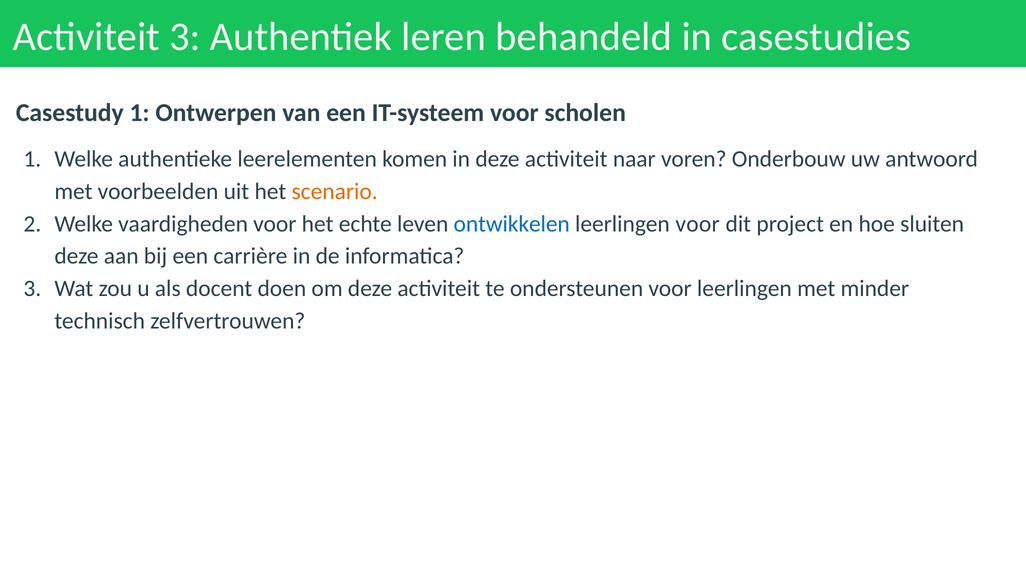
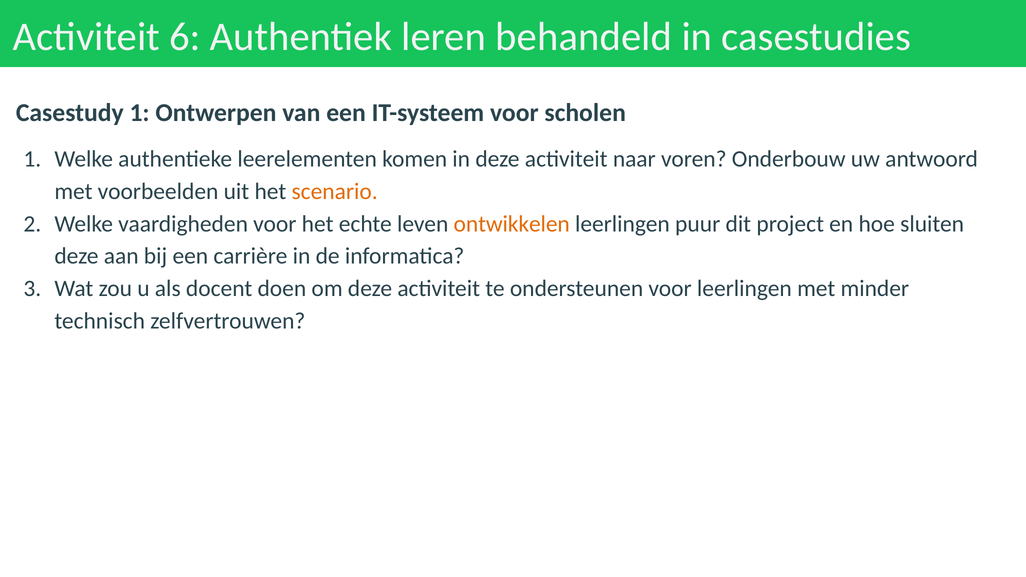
Activiteit 3: 3 -> 6
ontwikkelen colour: blue -> orange
leerlingen voor: voor -> puur
